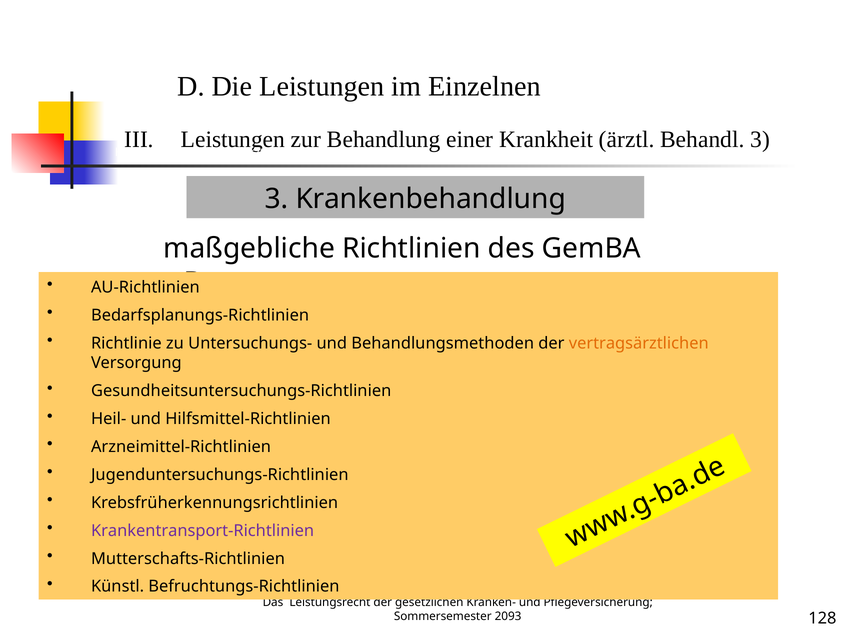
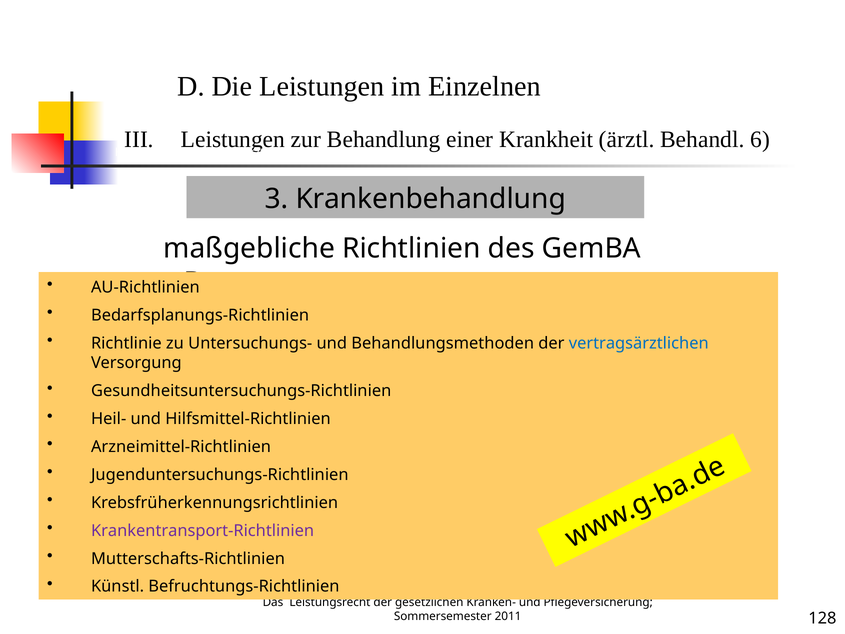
Behandl 3: 3 -> 6
vertragsärztlichen colour: orange -> blue
2093: 2093 -> 2011
